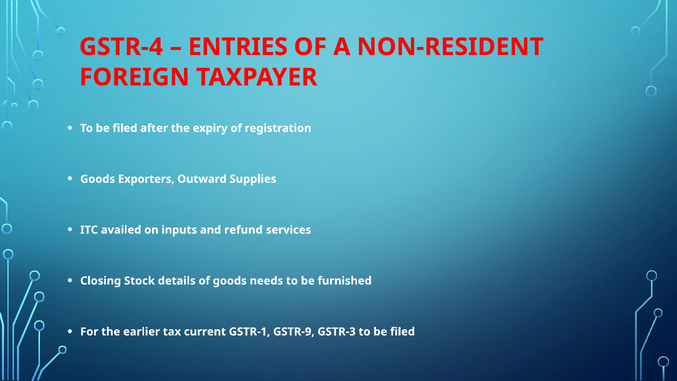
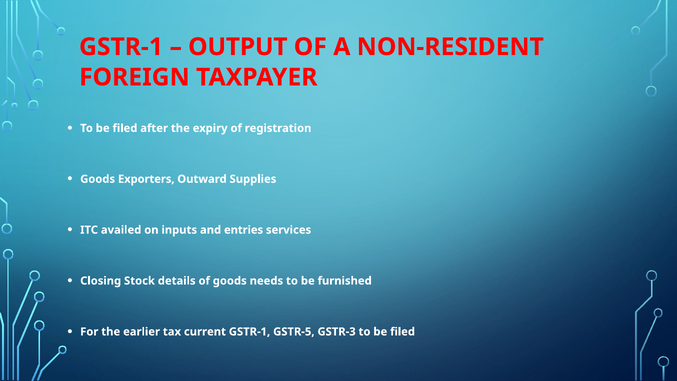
GSTR-4 at (121, 47): GSTR-4 -> GSTR-1
ENTRIES: ENTRIES -> OUTPUT
refund: refund -> entries
GSTR-9: GSTR-9 -> GSTR-5
